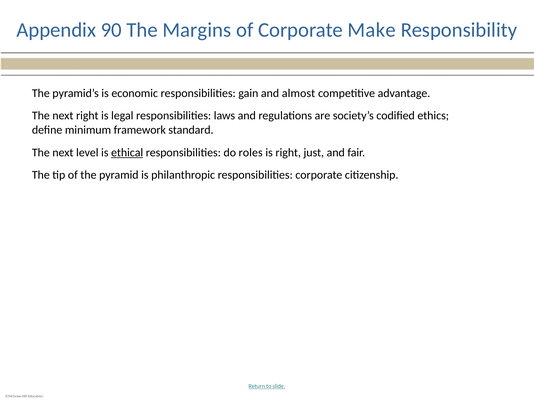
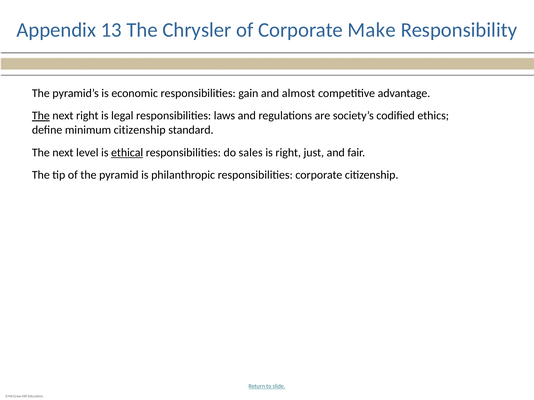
90: 90 -> 13
Margins: Margins -> Chrysler
The at (41, 116) underline: none -> present
minimum framework: framework -> citizenship
roles: roles -> sales
